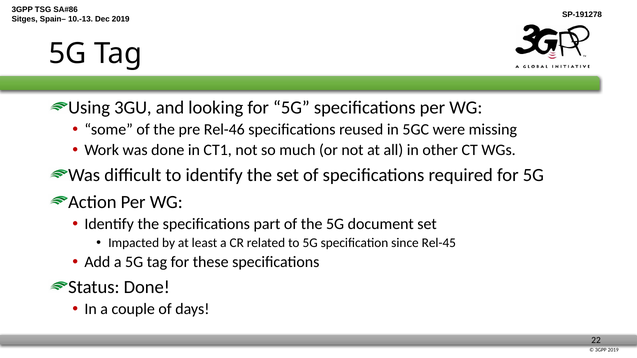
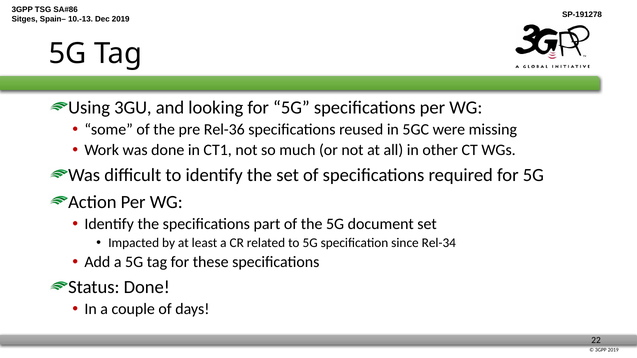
Rel-46: Rel-46 -> Rel-36
Rel-45: Rel-45 -> Rel-34
